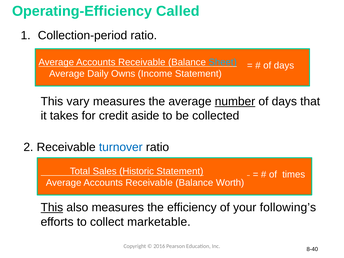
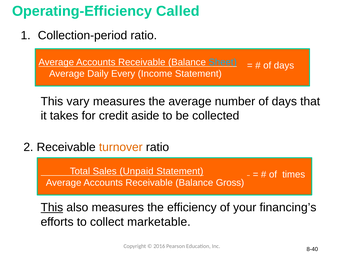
Owns: Owns -> Every
number underline: present -> none
turnover colour: blue -> orange
Historic: Historic -> Unpaid
Worth: Worth -> Gross
following’s: following’s -> financing’s
